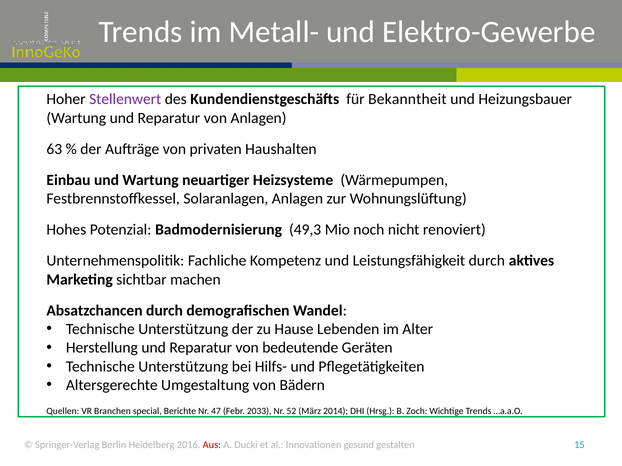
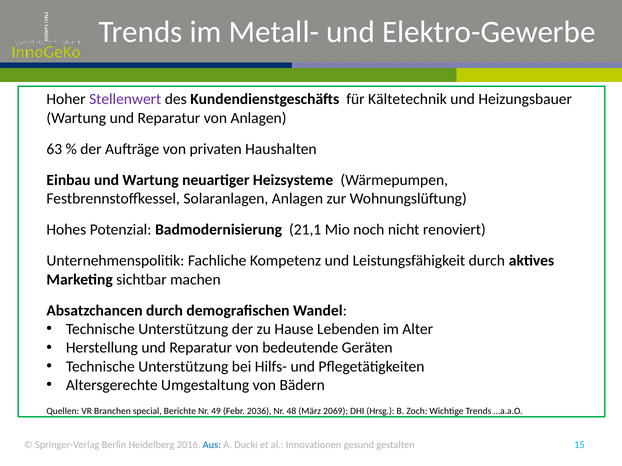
Bekanntheit: Bekanntheit -> Kältetechnik
49,3: 49,3 -> 21,1
47: 47 -> 49
2033: 2033 -> 2036
52: 52 -> 48
2014: 2014 -> 2069
Aus colour: red -> blue
